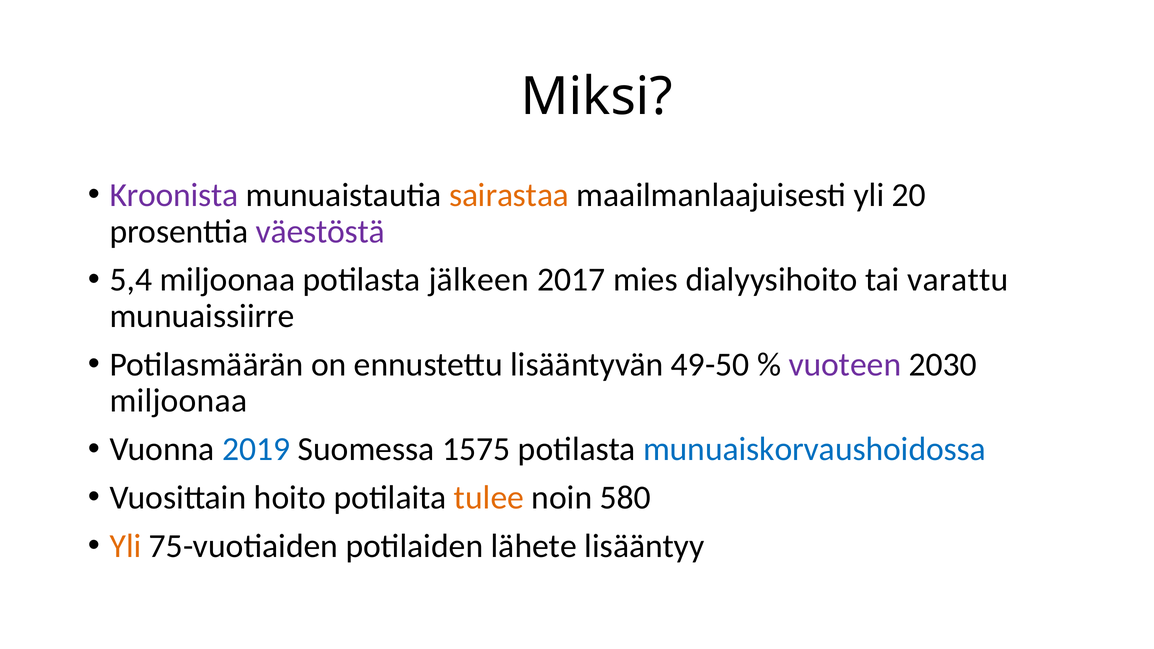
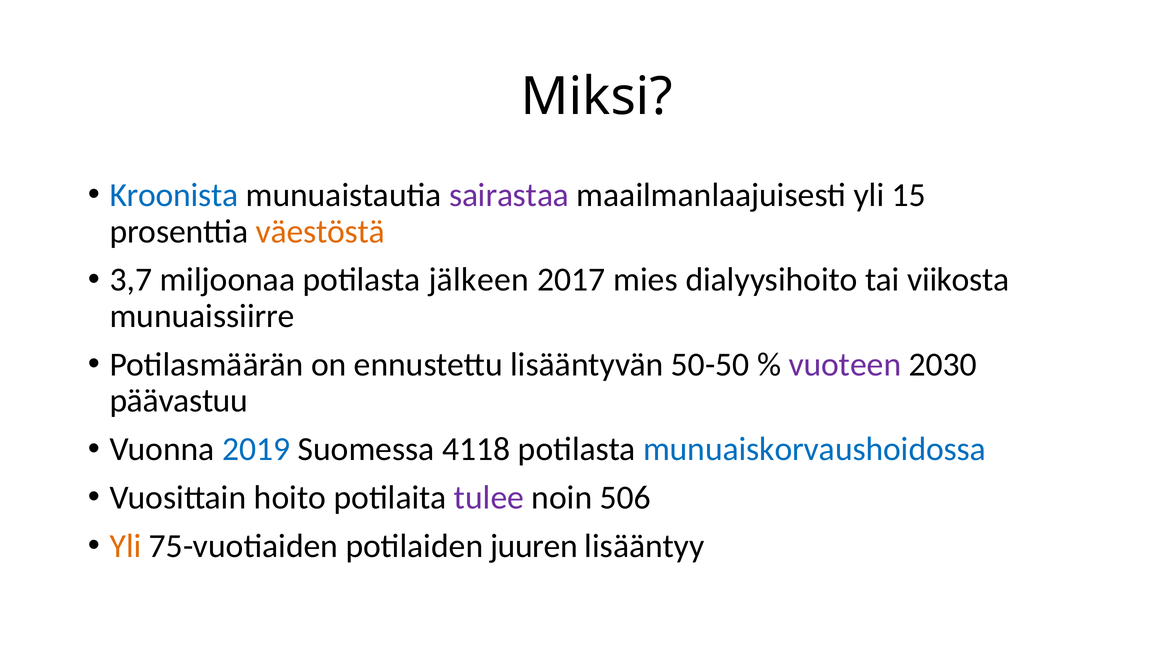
Kroonista colour: purple -> blue
sairastaa colour: orange -> purple
20: 20 -> 15
väestöstä colour: purple -> orange
5,4: 5,4 -> 3,7
varattu: varattu -> viikosta
49-50: 49-50 -> 50-50
miljoonaa at (178, 401): miljoonaa -> päävastuu
1575: 1575 -> 4118
tulee colour: orange -> purple
580: 580 -> 506
lähete: lähete -> juuren
